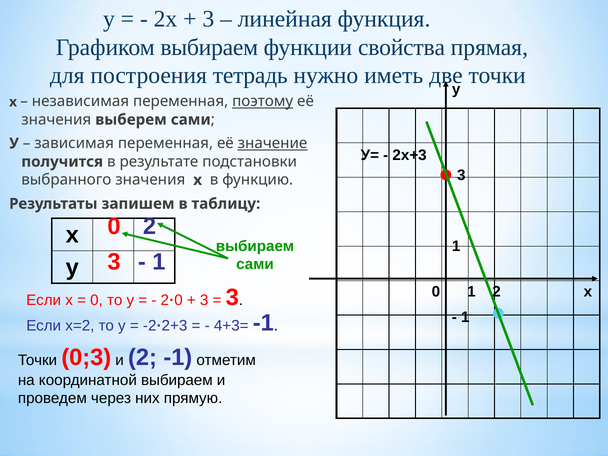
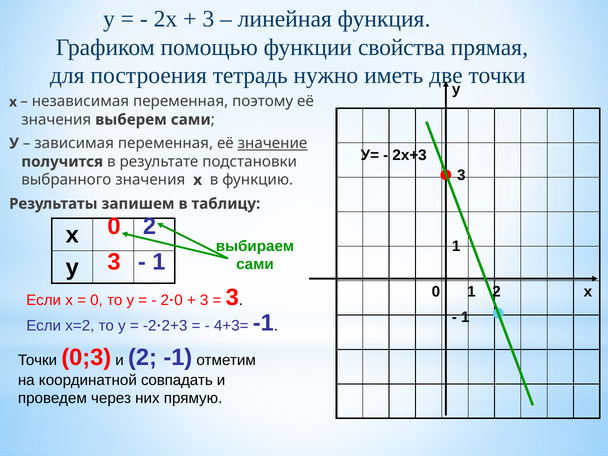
Графиком выбираем: выбираем -> помощью
поэтому underline: present -> none
координатной выбираем: выбираем -> совпадать
